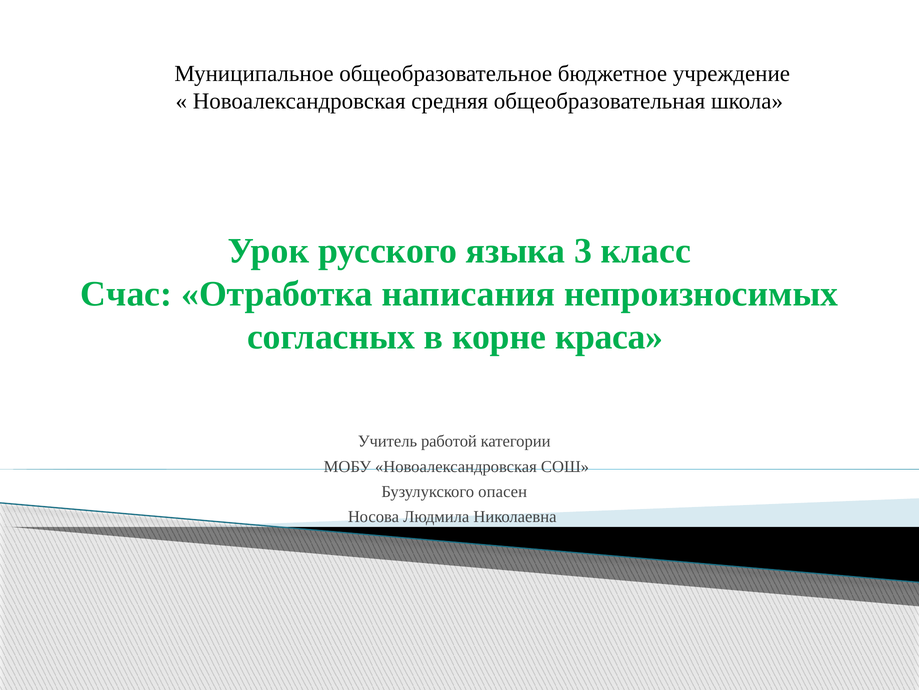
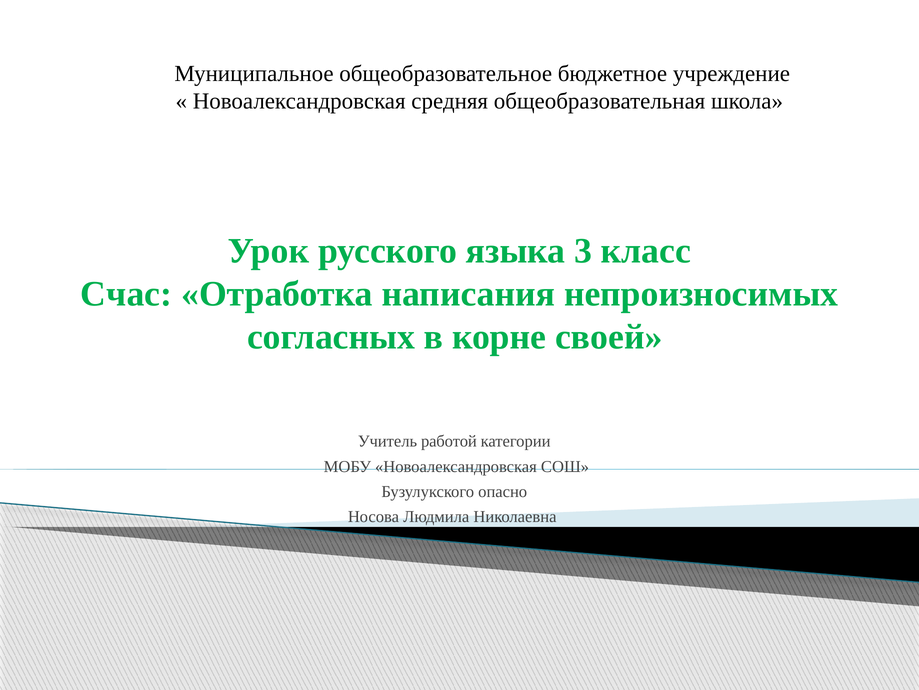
краса: краса -> своей
опасен: опасен -> опасно
